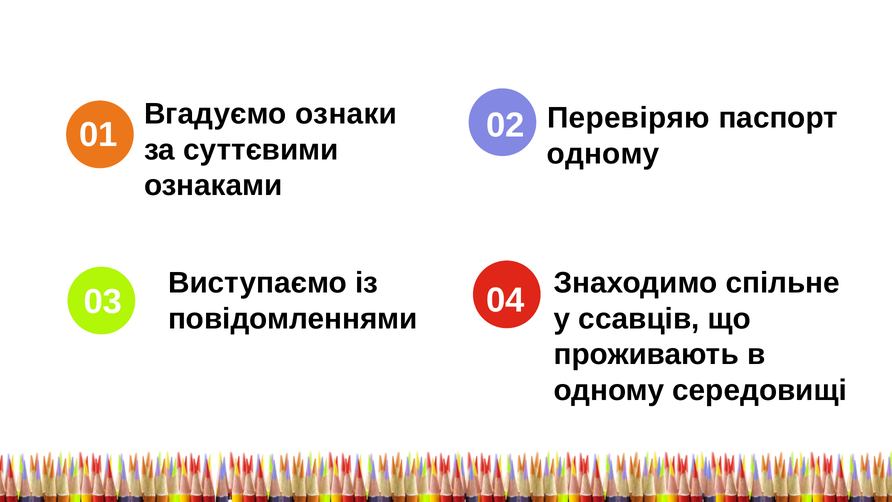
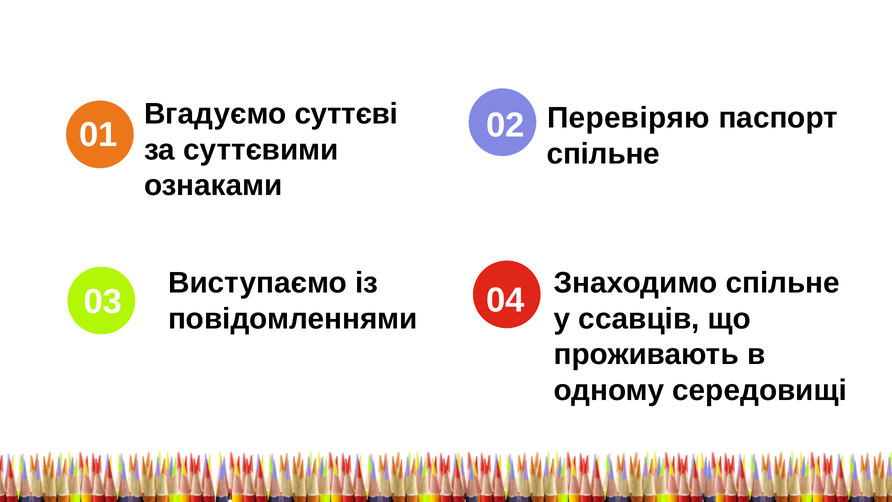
ознаки: ознаки -> суттєві
одному at (603, 154): одному -> спільне
